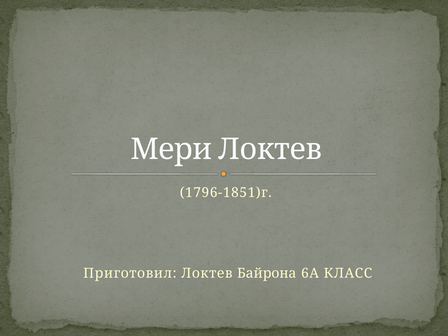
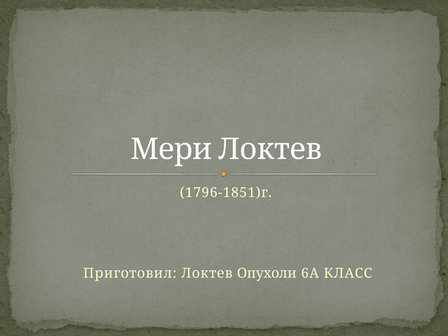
Байрона: Байрона -> Опухоли
